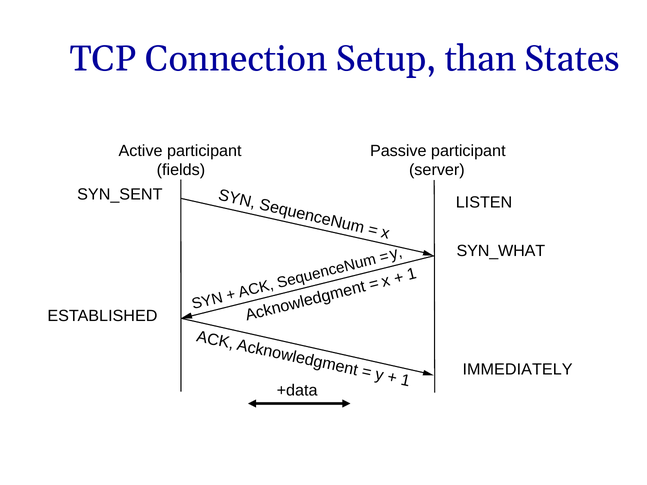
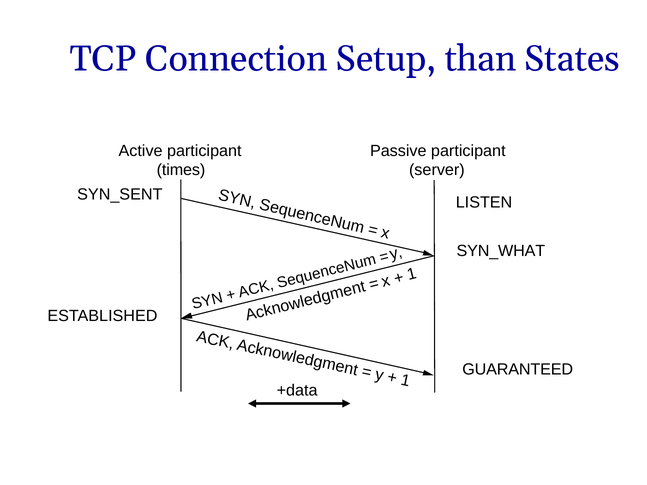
fields: fields -> times
IMMEDIATELY: IMMEDIATELY -> GUARANTEED
